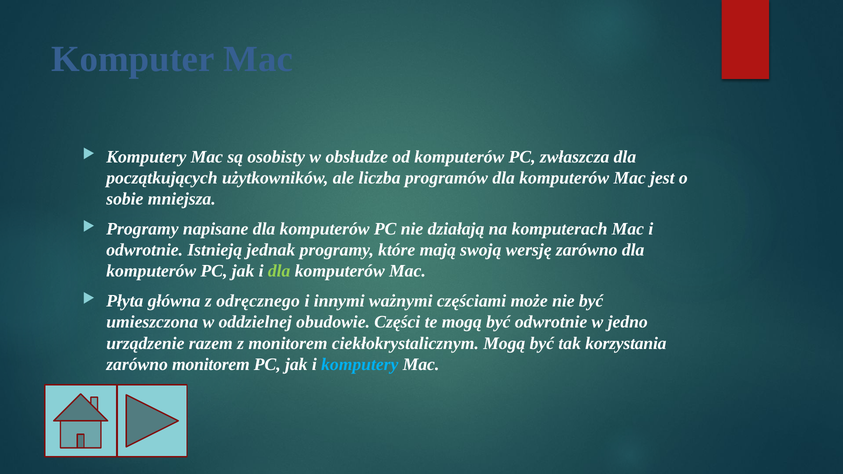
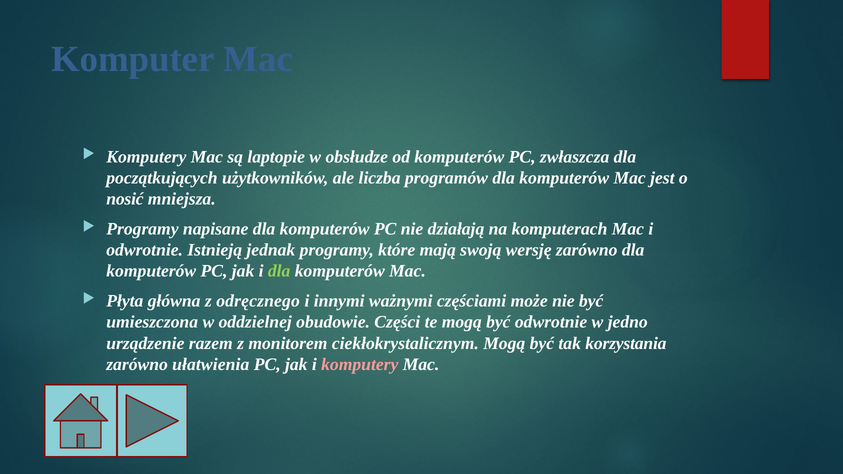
osobisty: osobisty -> laptopie
sobie: sobie -> nosić
zarówno monitorem: monitorem -> ułatwienia
komputery at (360, 364) colour: light blue -> pink
